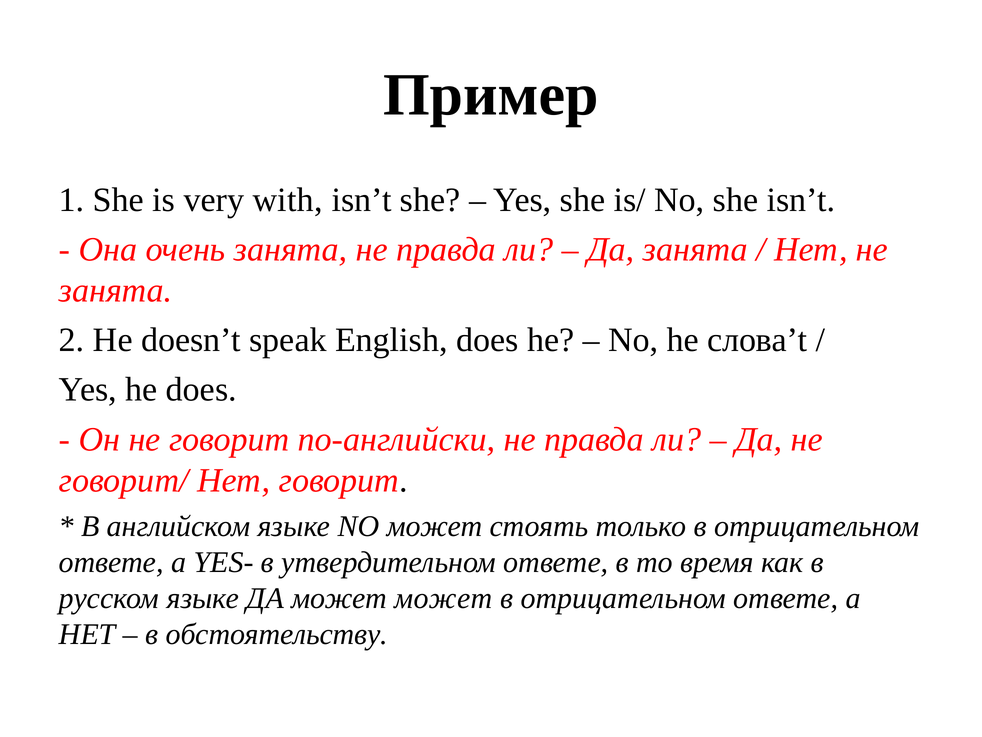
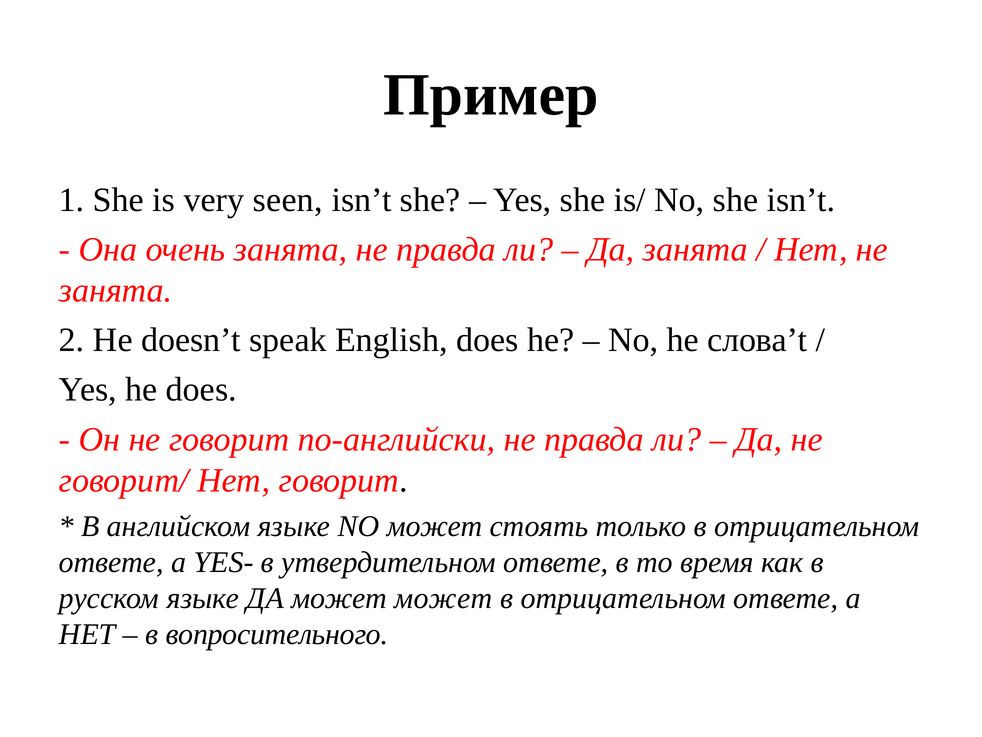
with: with -> seen
обстоятельству: обстоятельству -> вопросительного
